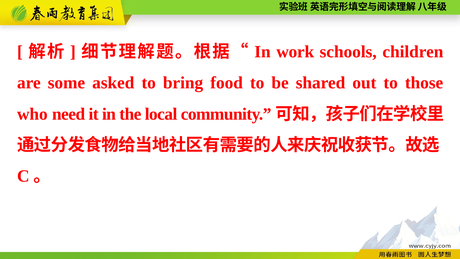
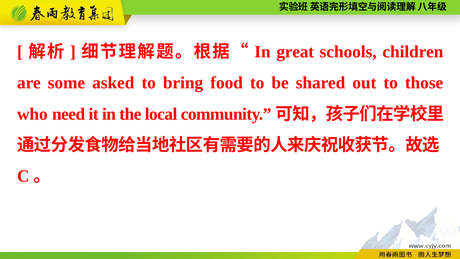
work: work -> great
